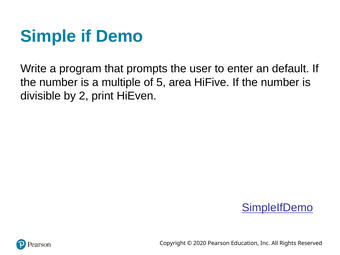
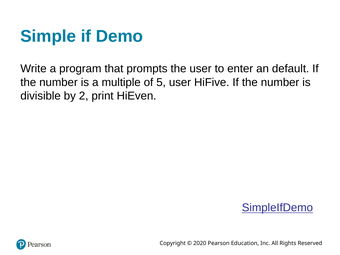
5 area: area -> user
